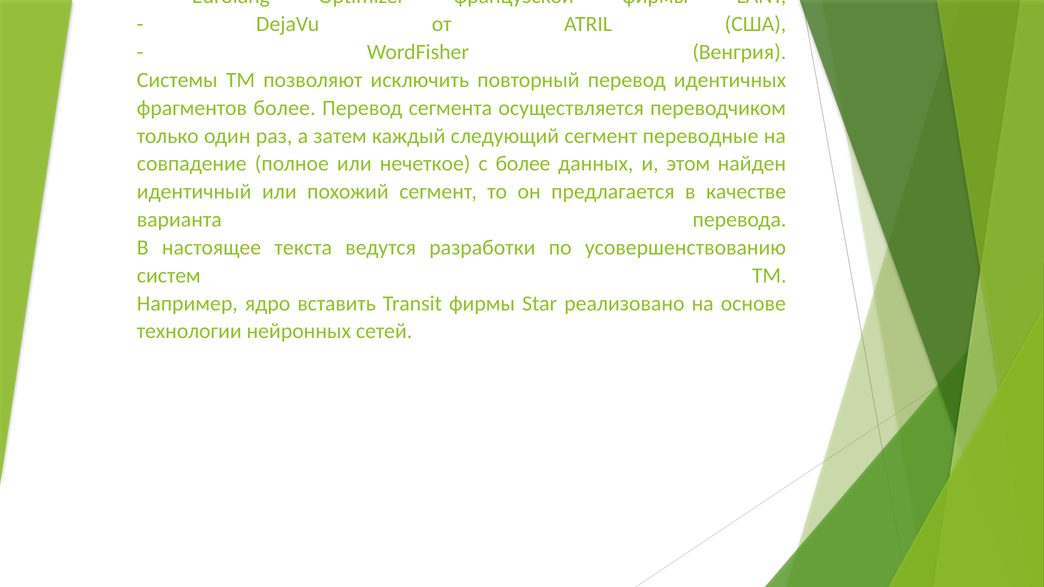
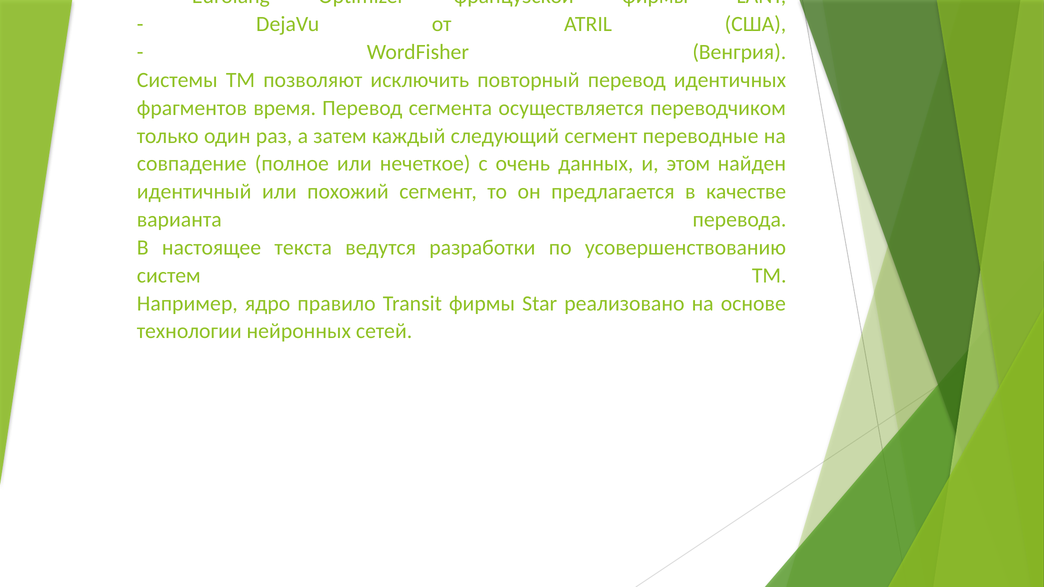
фрагментов более: более -> время
с более: более -> очень
вставить: вставить -> правило
